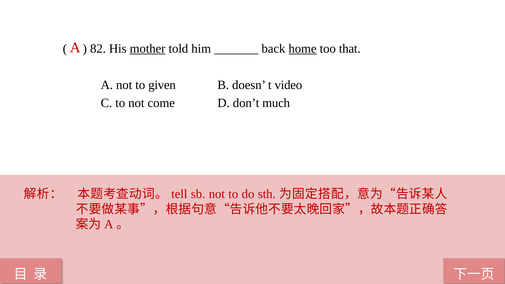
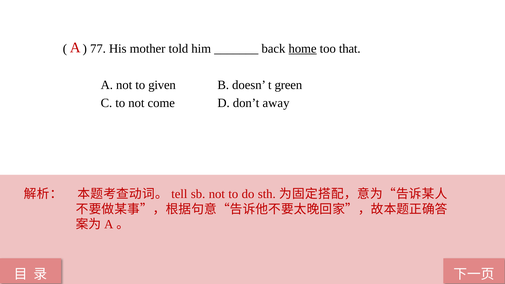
82: 82 -> 77
mother underline: present -> none
video: video -> green
much: much -> away
